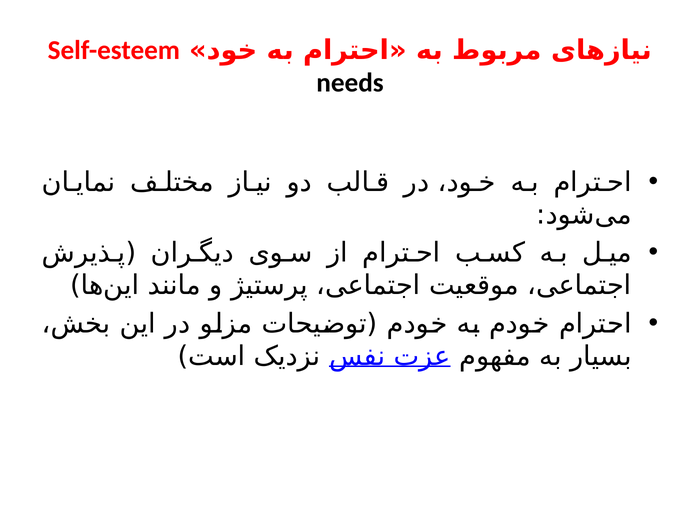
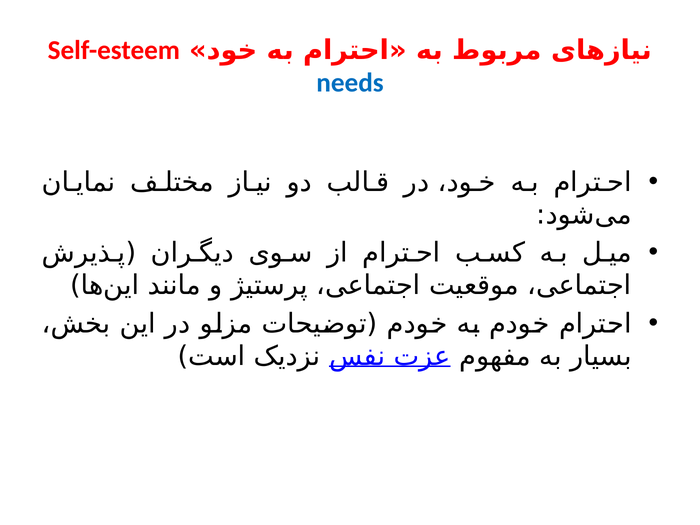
needs colour: black -> blue
